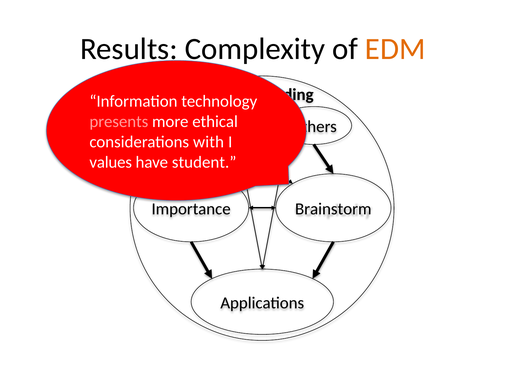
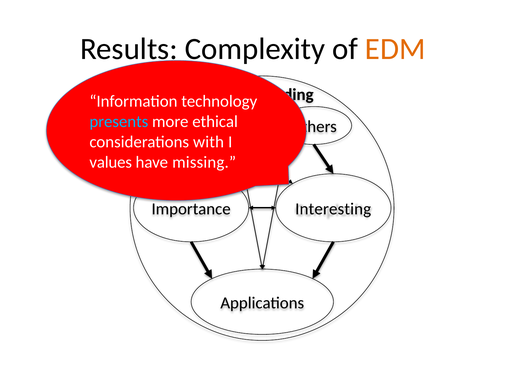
presents colour: pink -> light blue
student: student -> missing
Brainstorm: Brainstorm -> Interesting
